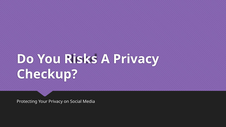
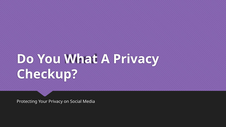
Risks: Risks -> What
